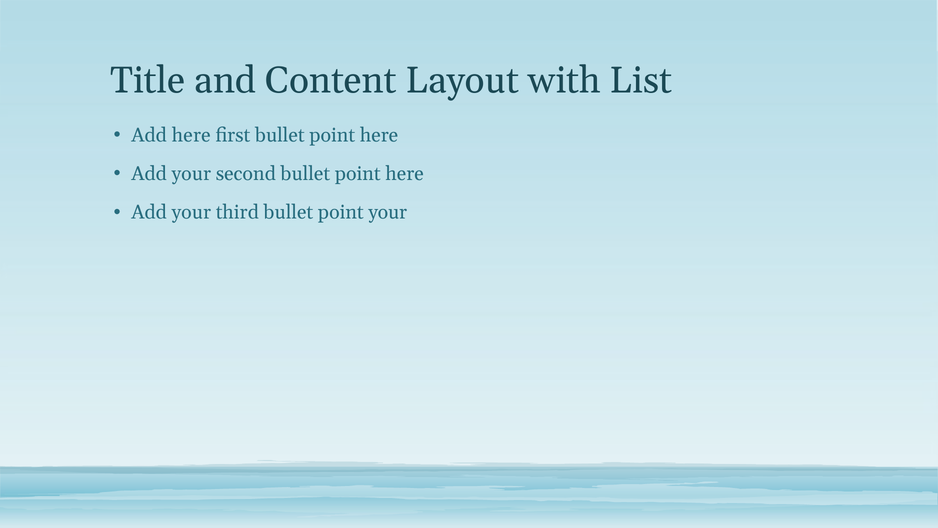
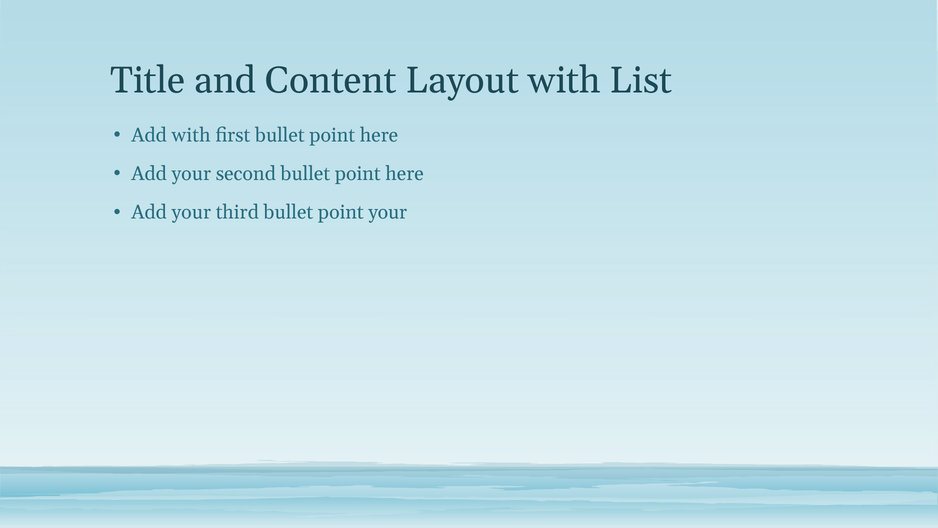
Add here: here -> with
